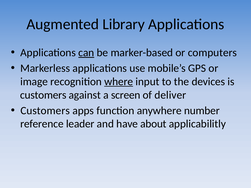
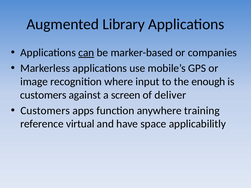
computers: computers -> companies
where underline: present -> none
devices: devices -> enough
number: number -> training
leader: leader -> virtual
about: about -> space
